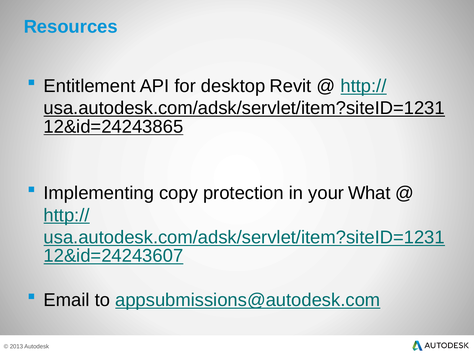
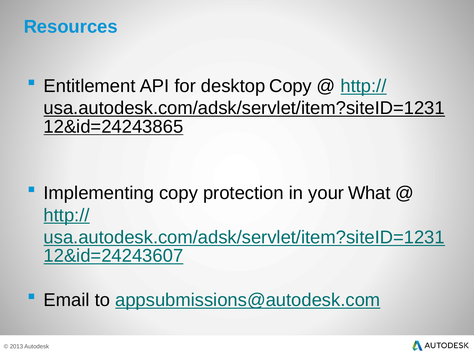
desktop Revit: Revit -> Copy
